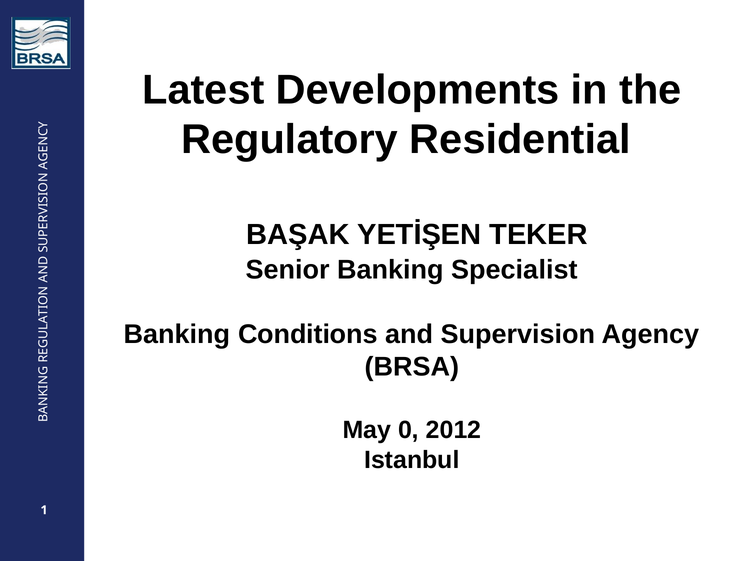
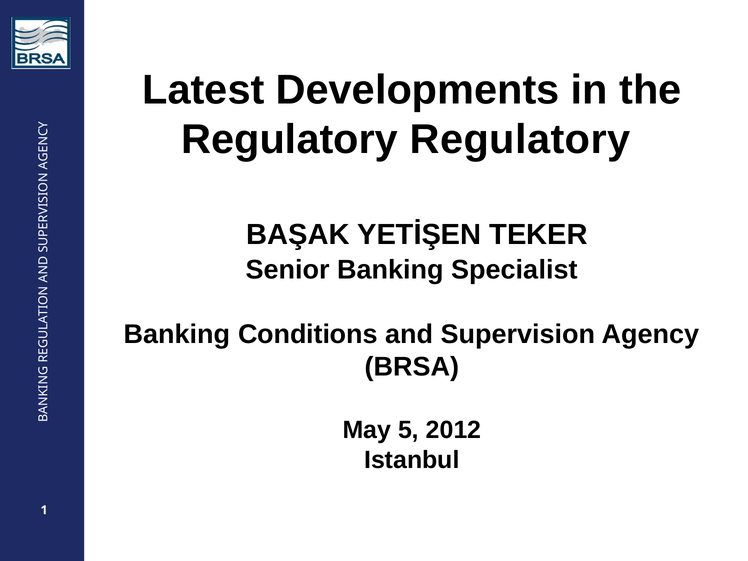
Regulatory Residential: Residential -> Regulatory
0: 0 -> 5
